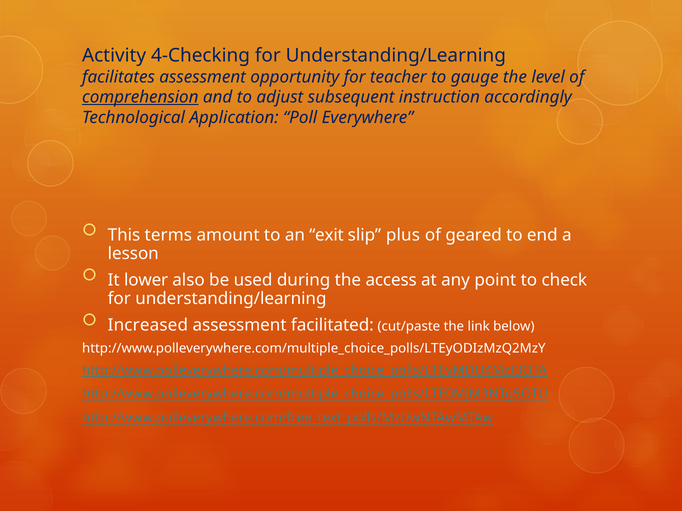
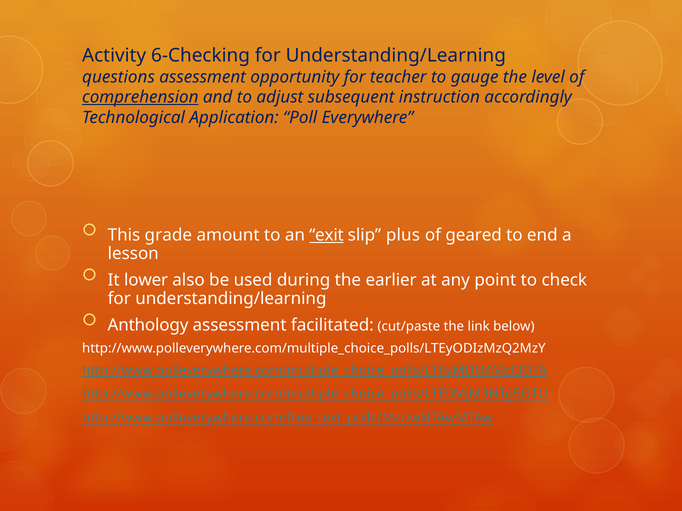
4-Checking: 4-Checking -> 6-Checking
facilitates: facilitates -> questions
terms: terms -> grade
exit underline: none -> present
access: access -> earlier
Increased: Increased -> Anthology
